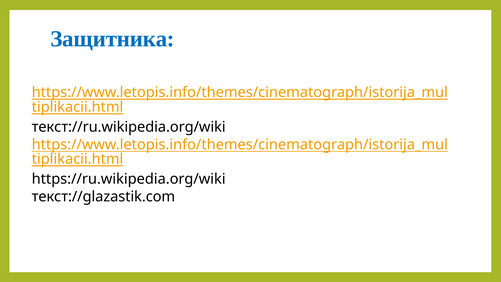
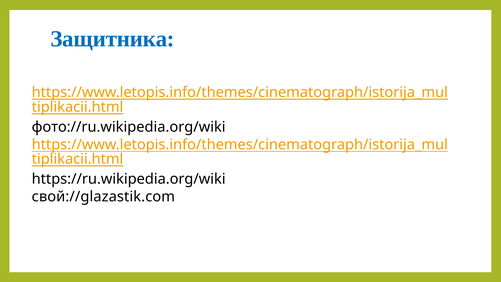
текст://ru.wikipedia.org/wiki: текст://ru.wikipedia.org/wiki -> фото://ru.wikipedia.org/wiki
текст://glazastik.com: текст://glazastik.com -> свой://glazastik.com
